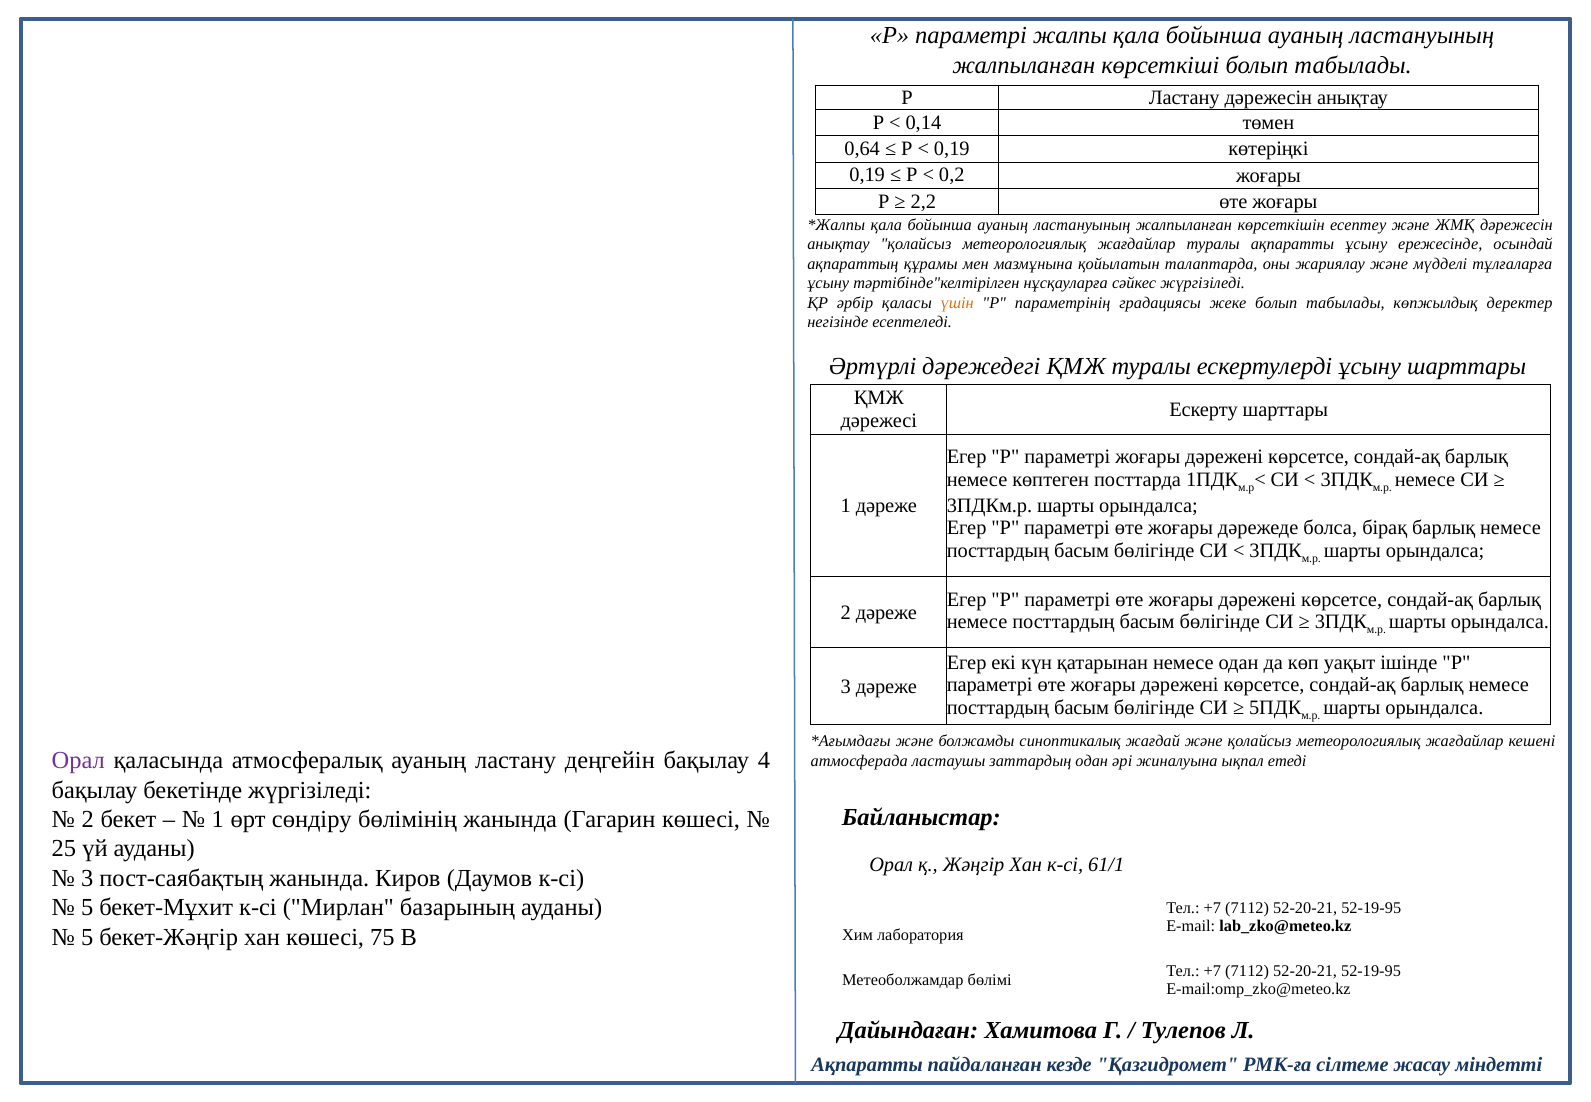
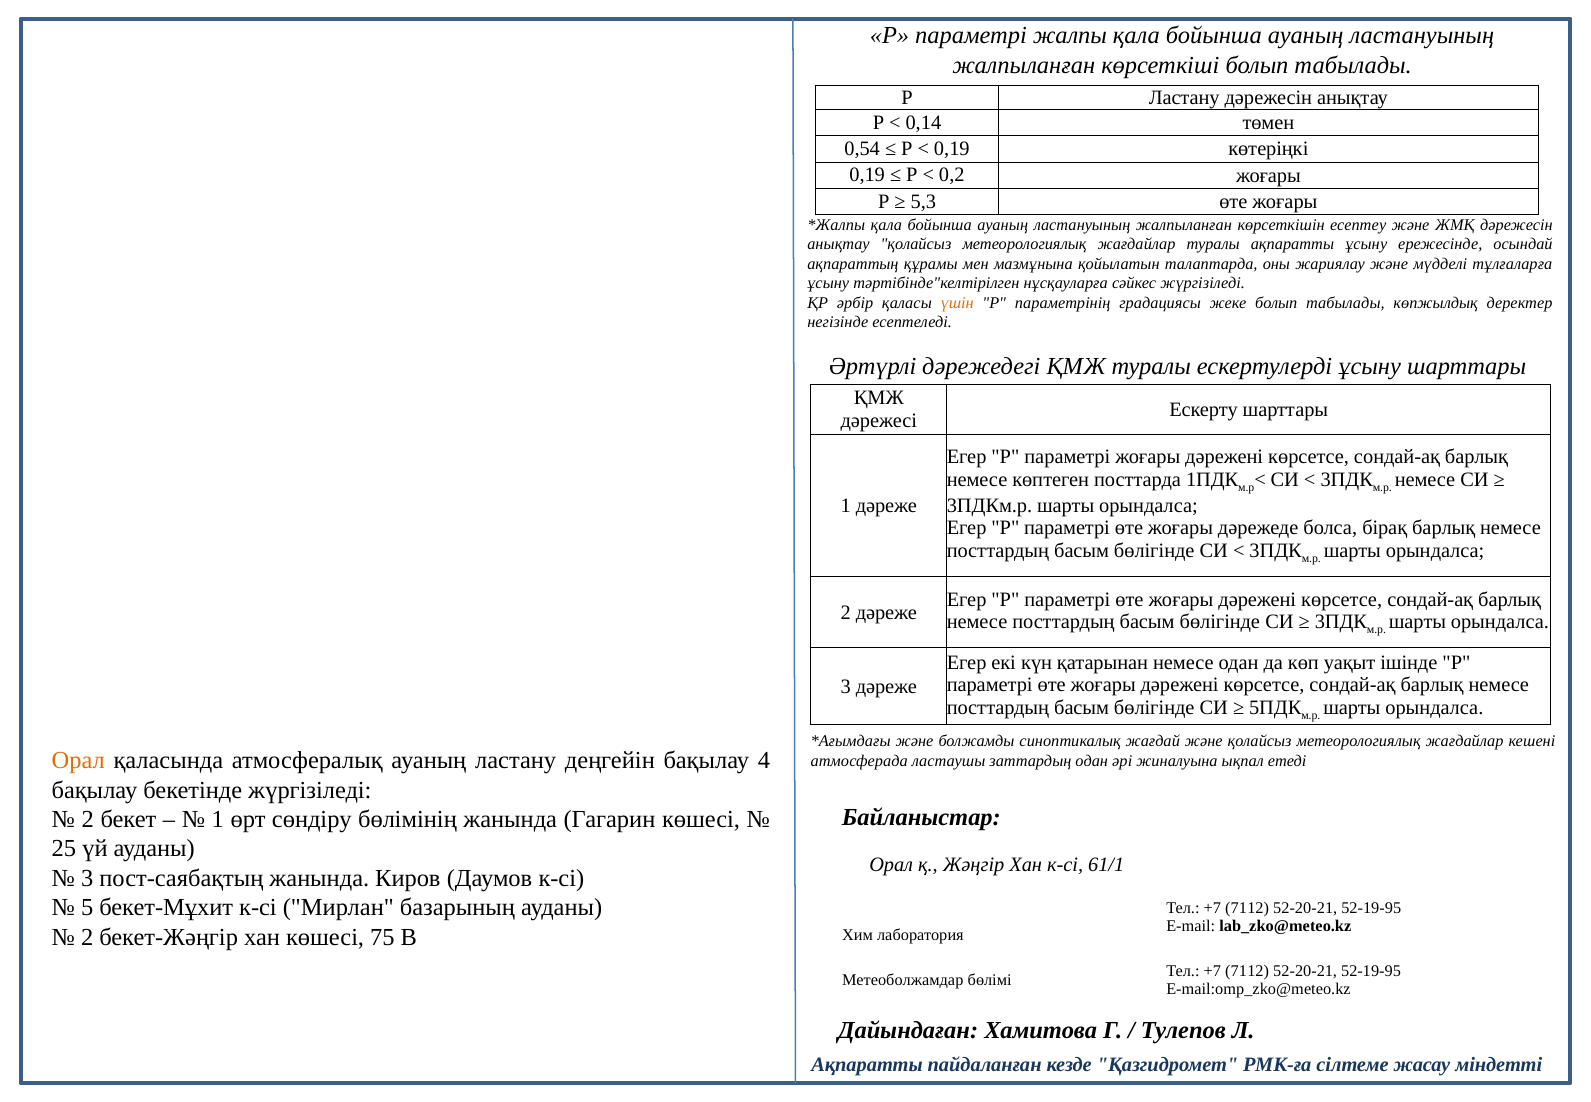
0,64: 0,64 -> 0,54
2,2: 2,2 -> 5,3
Орал at (78, 760) colour: purple -> orange
5 at (87, 937): 5 -> 2
